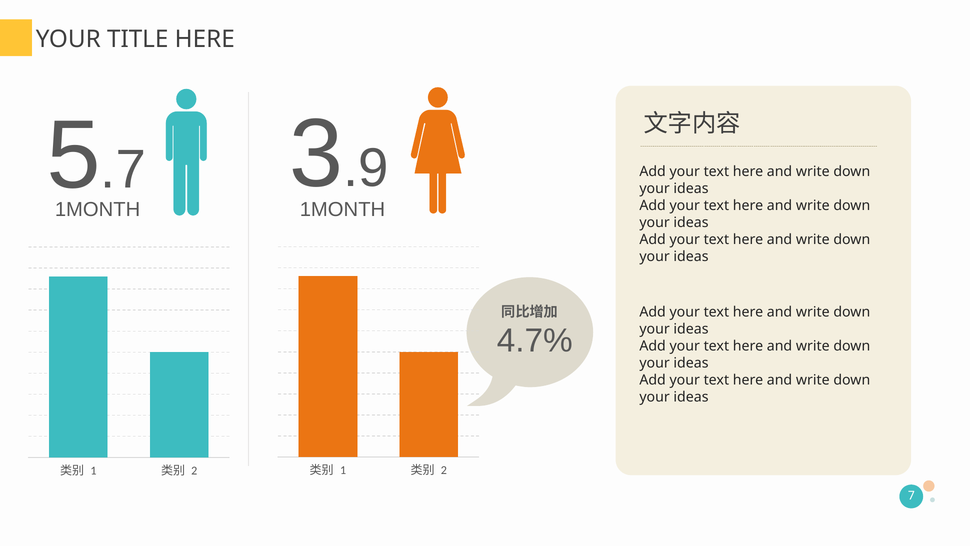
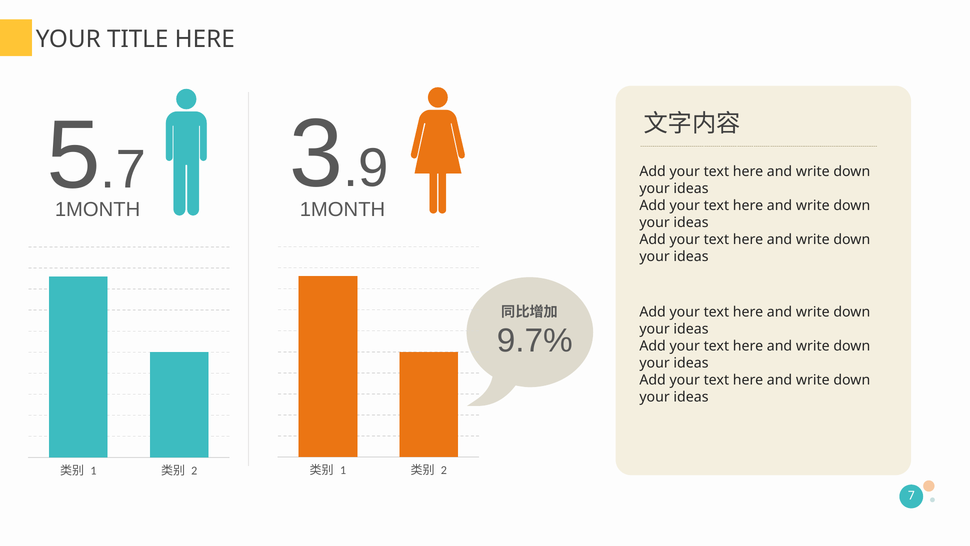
4.7%: 4.7% -> 9.7%
